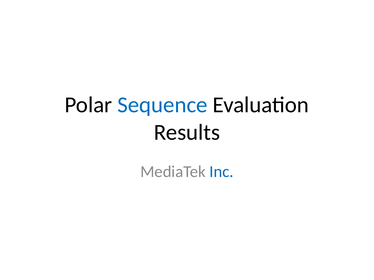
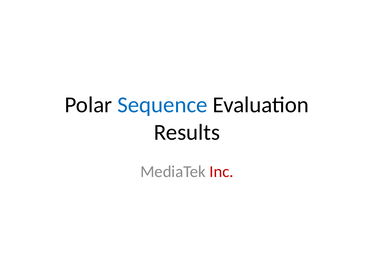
Inc colour: blue -> red
